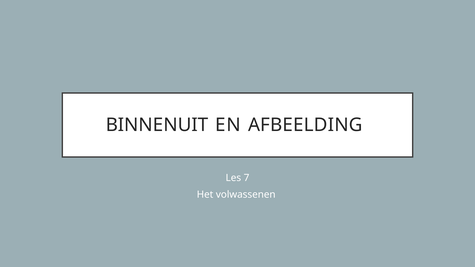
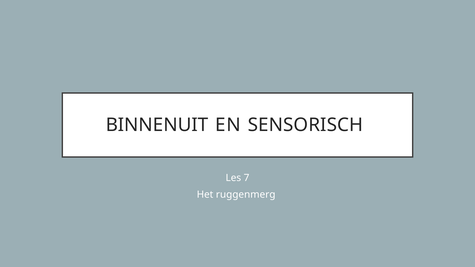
AFBEELDING: AFBEELDING -> SENSORISCH
volwassenen: volwassenen -> ruggenmerg
